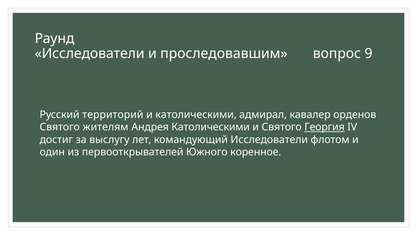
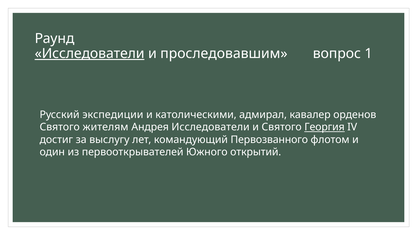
Исследователи at (90, 53) underline: none -> present
9: 9 -> 1
территорий: территорий -> экспедиции
Андрея Католическими: Католическими -> Исследователи
командующий Исследователи: Исследователи -> Первозванного
коренное: коренное -> открытий
